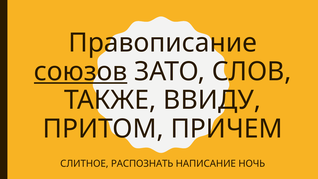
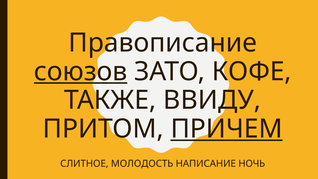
СЛОВ: СЛОВ -> КОФЕ
ПРИЧЕМ underline: none -> present
РАСПОЗНАТЬ: РАСПОЗНАТЬ -> МОЛОДОСТЬ
